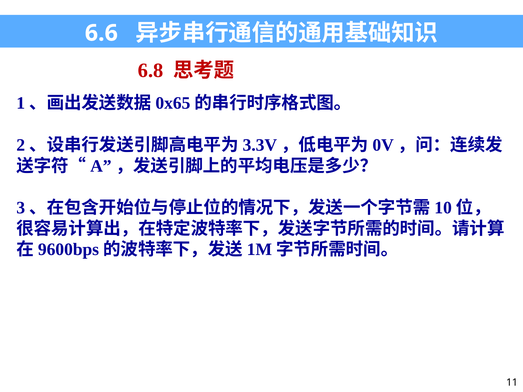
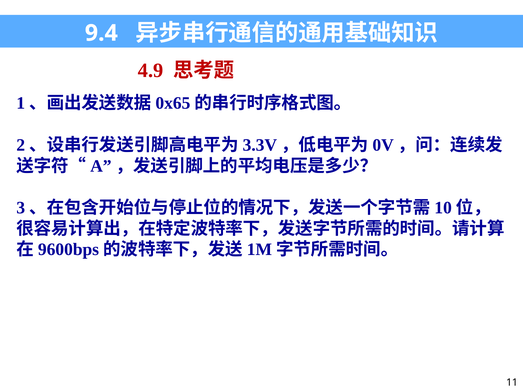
6.6: 6.6 -> 9.4
6.8: 6.8 -> 4.9
